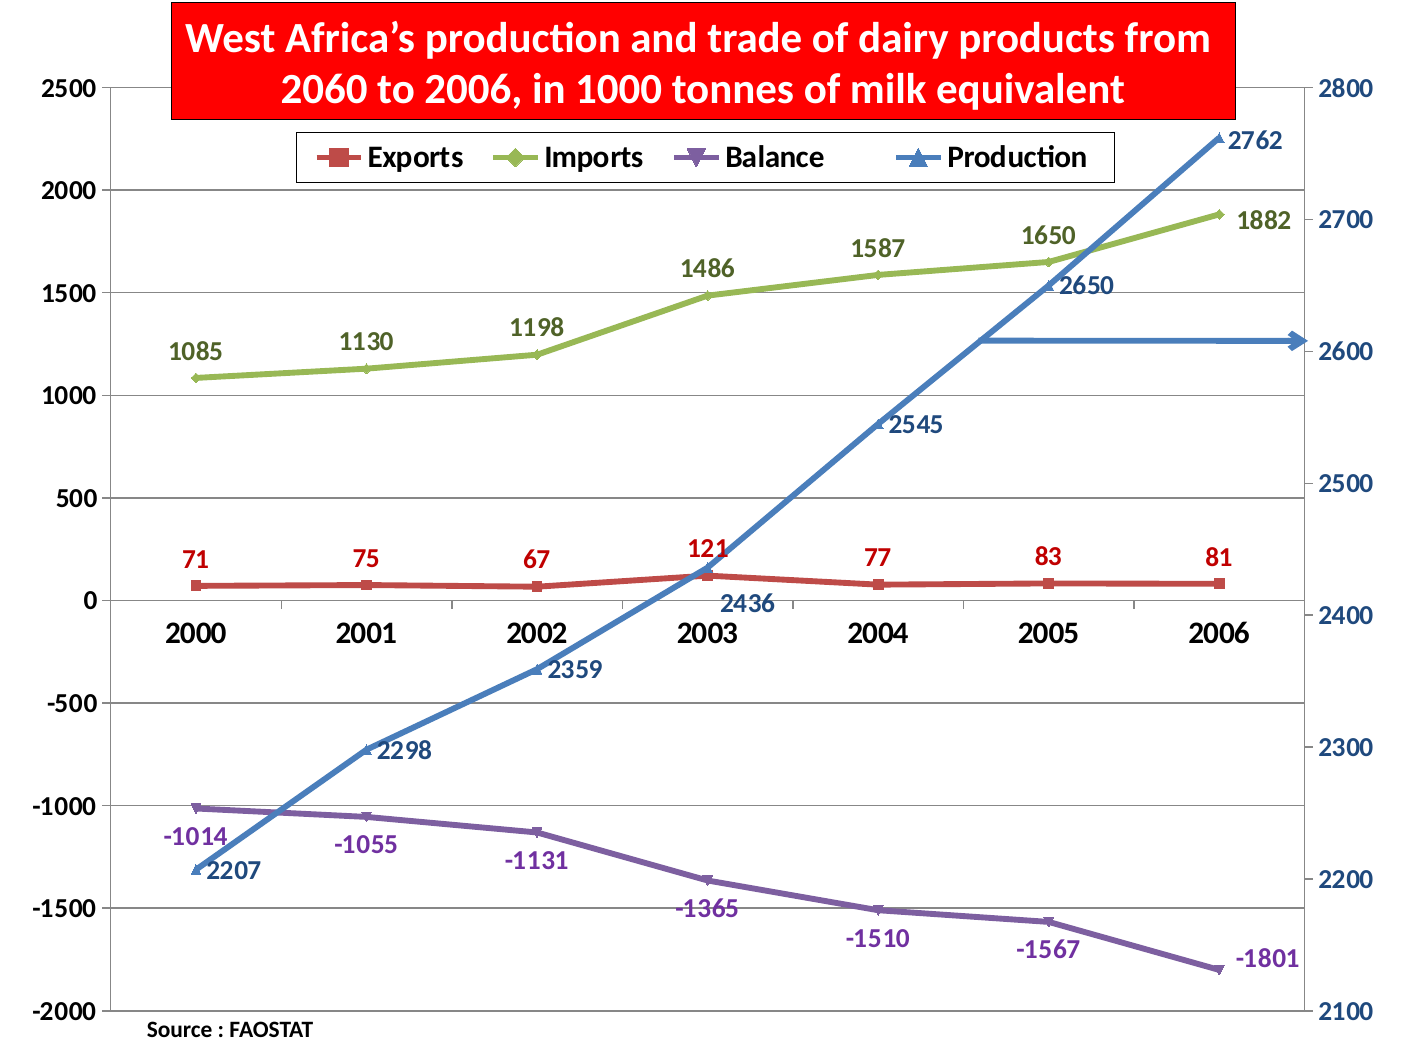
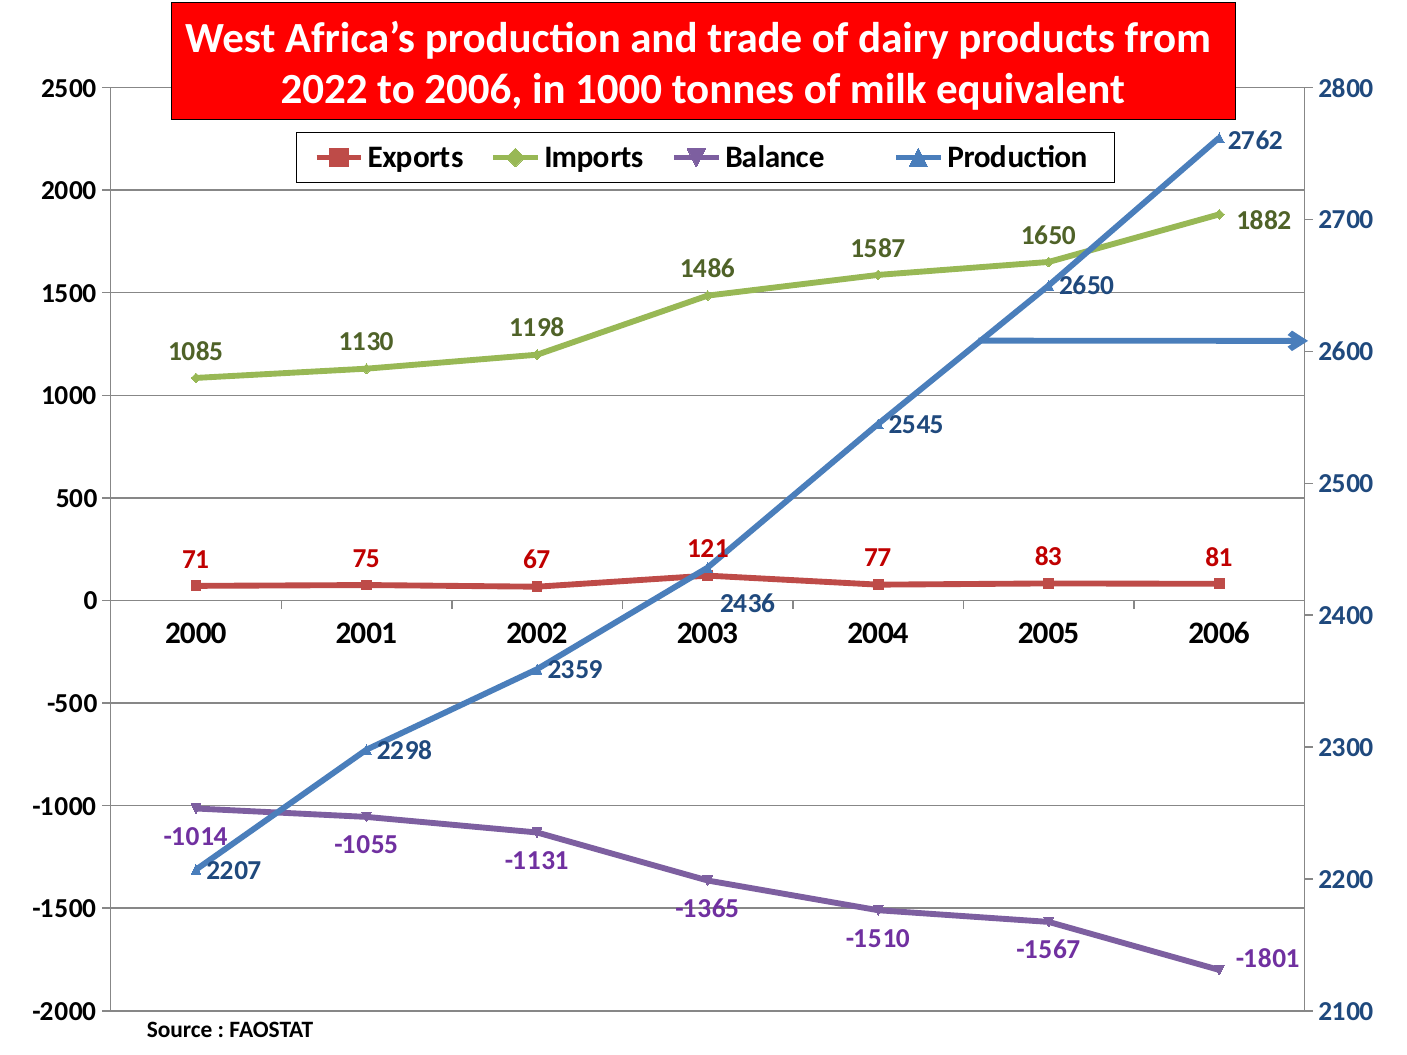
2060: 2060 -> 2022
